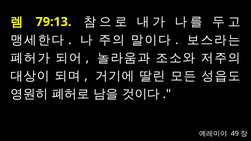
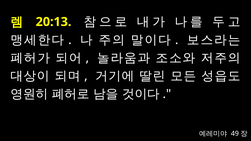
79:13: 79:13 -> 20:13
